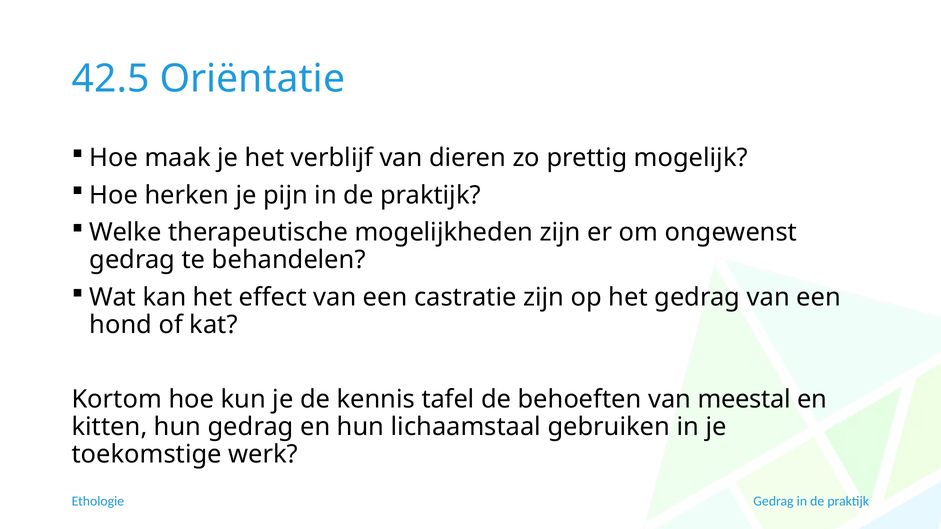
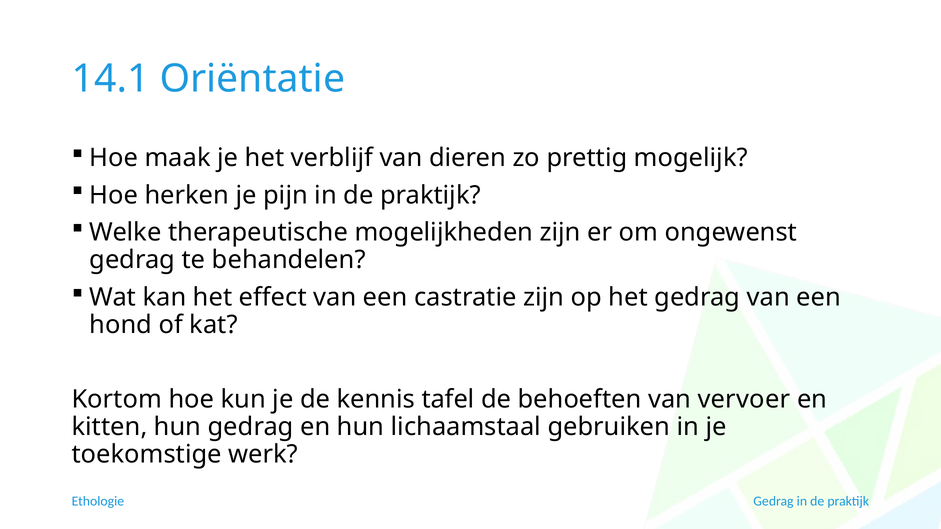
42.5: 42.5 -> 14.1
meestal: meestal -> vervoer
